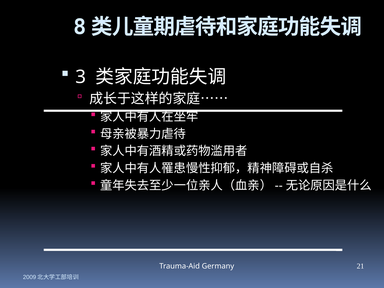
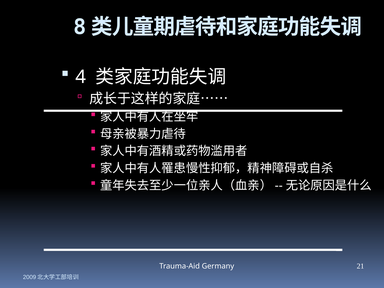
3: 3 -> 4
